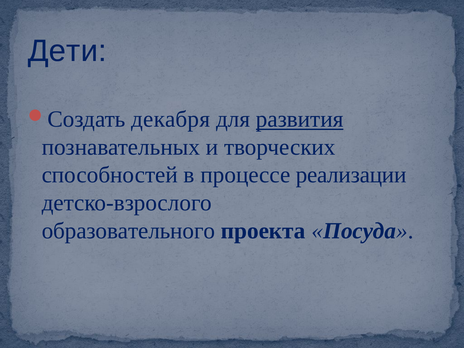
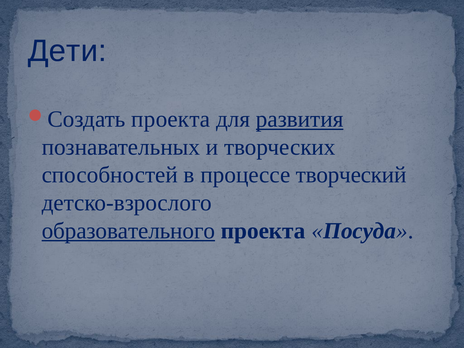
декабря at (171, 119): декабря -> проекта
реализации: реализации -> творческий
образовательного underline: none -> present
